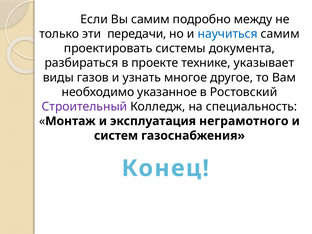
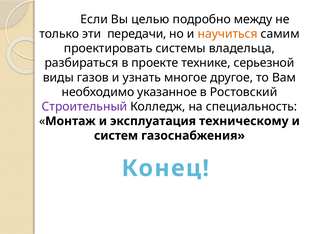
Вы самим: самим -> целью
научиться colour: blue -> orange
документа: документа -> владельца
указывает: указывает -> серьезной
неграмотного: неграмотного -> техническому
